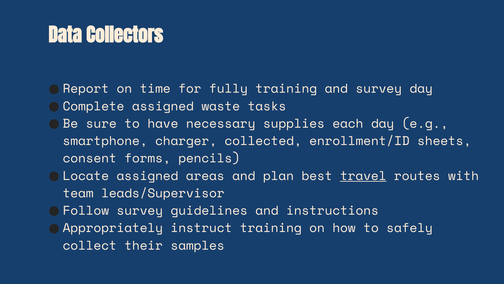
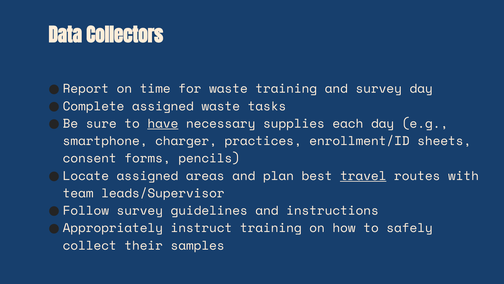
for fully: fully -> waste
have underline: none -> present
collected: collected -> practices
